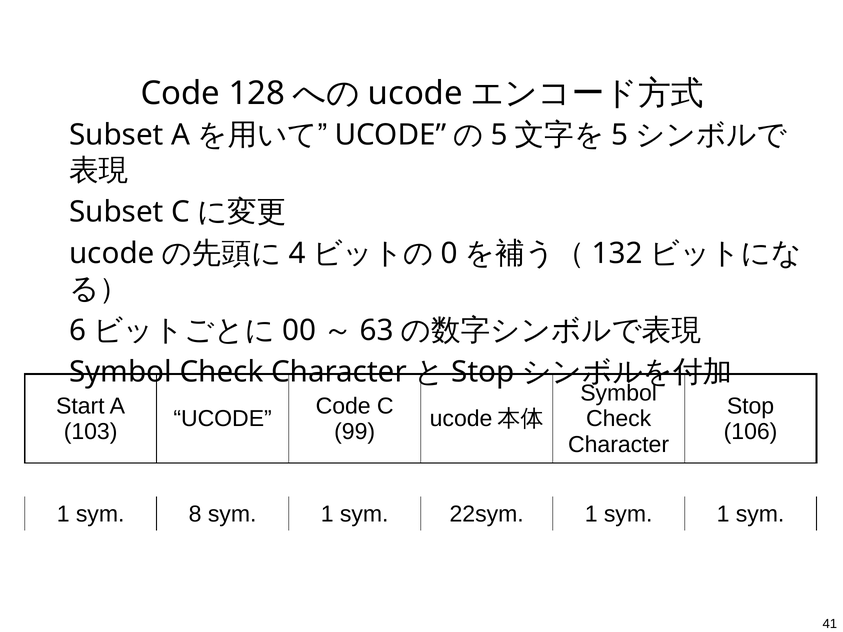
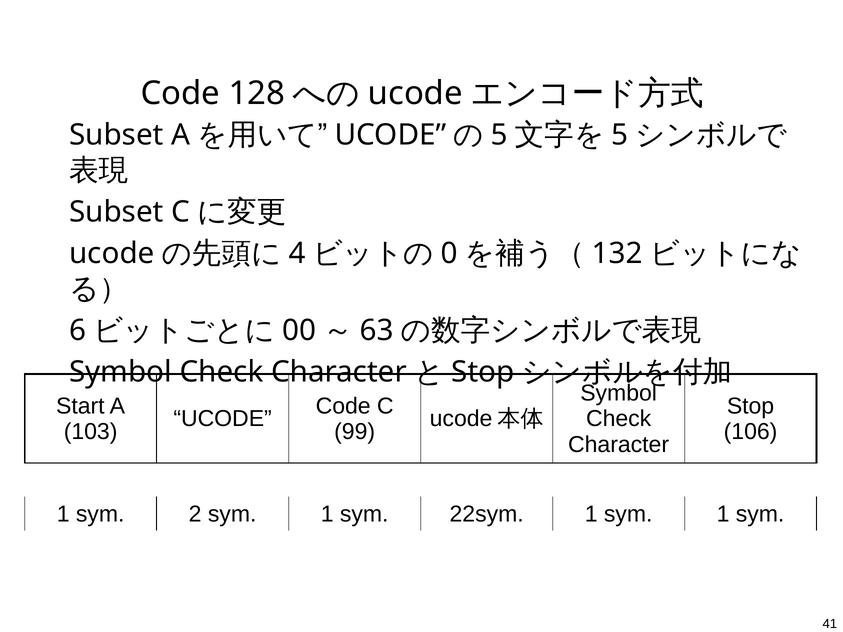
8: 8 -> 2
